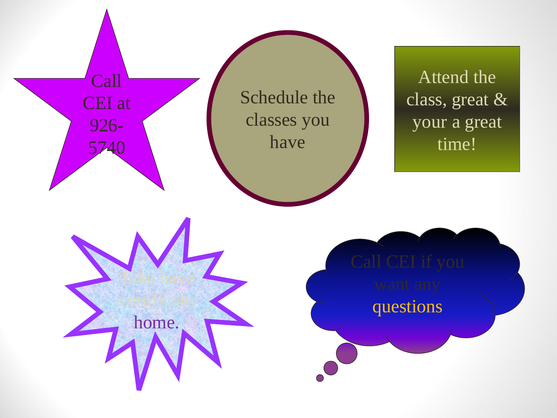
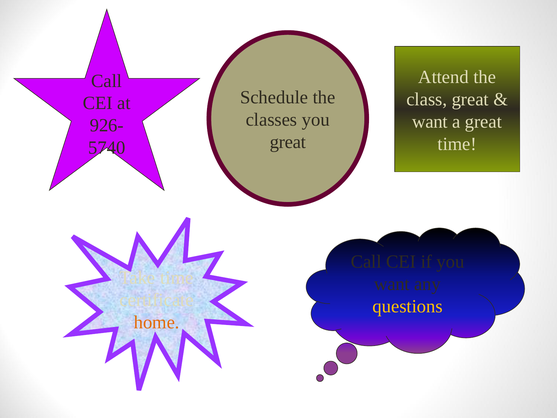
your at (430, 122): your -> want
have at (288, 142): have -> great
Take have: have -> time
home colour: purple -> orange
